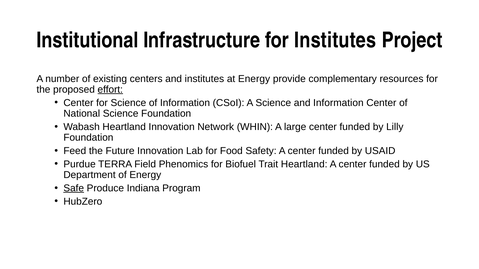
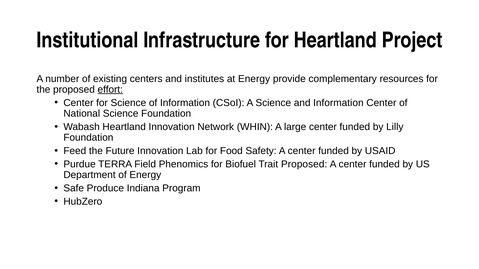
for Institutes: Institutes -> Heartland
Trait Heartland: Heartland -> Proposed
Safe underline: present -> none
